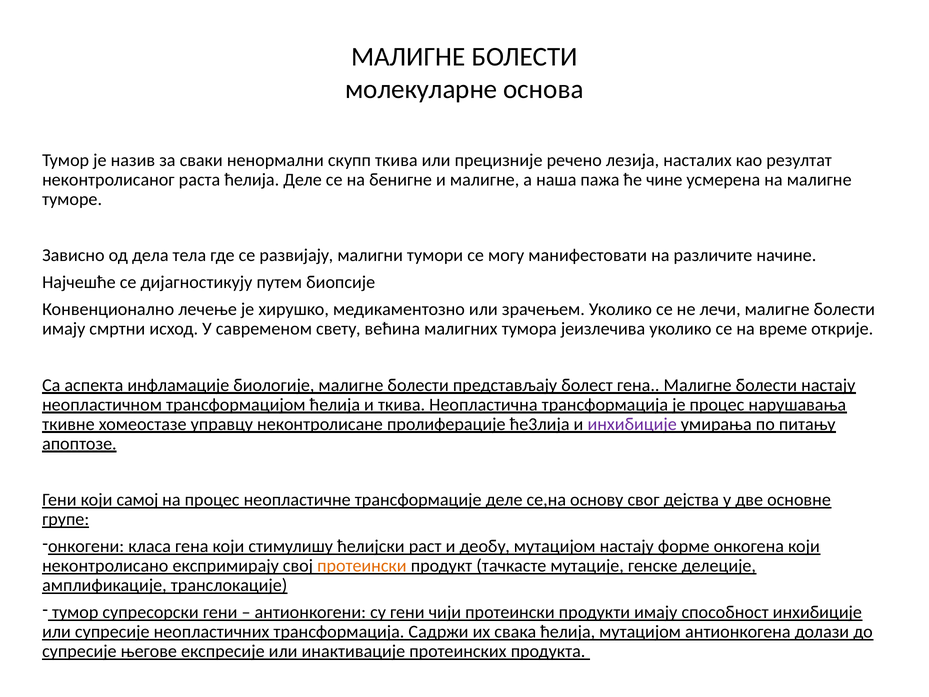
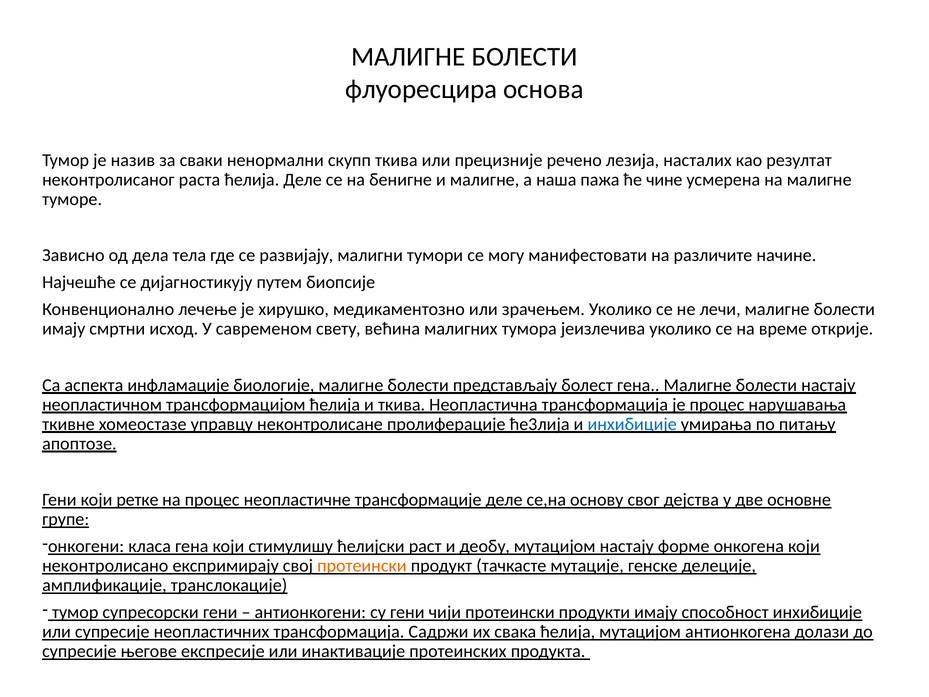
молекуларне: молекуларне -> флуоресцира
инхибиције at (632, 424) colour: purple -> blue
самој: самој -> ретке
